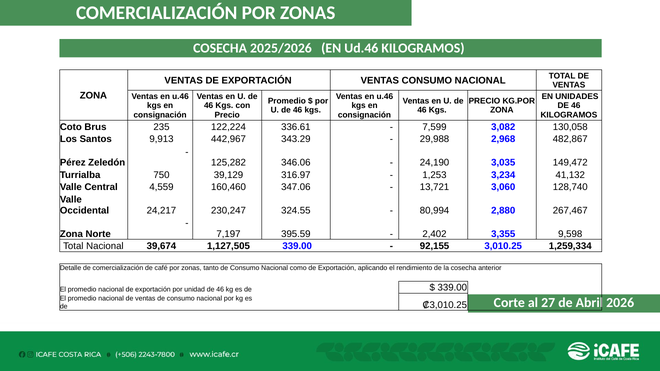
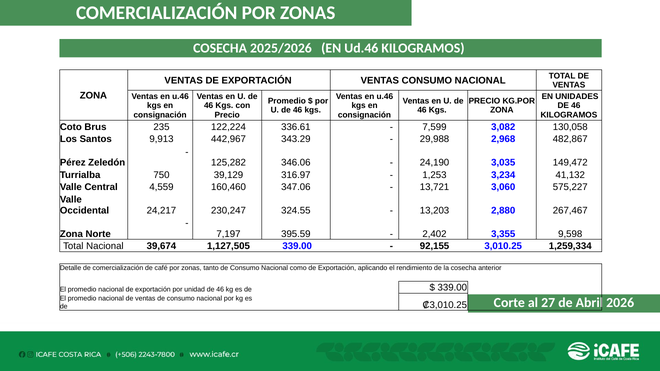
128,740: 128,740 -> 575,227
80,994: 80,994 -> 13,203
